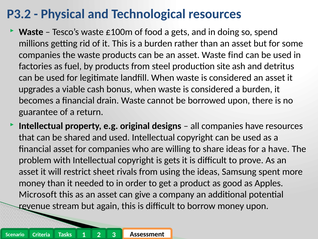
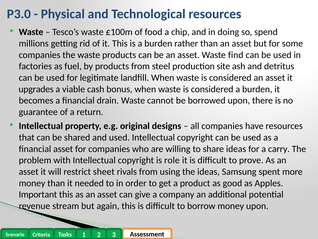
P3.2: P3.2 -> P3.0
a gets: gets -> chip
a have: have -> carry
is gets: gets -> role
Microsoft: Microsoft -> Important
